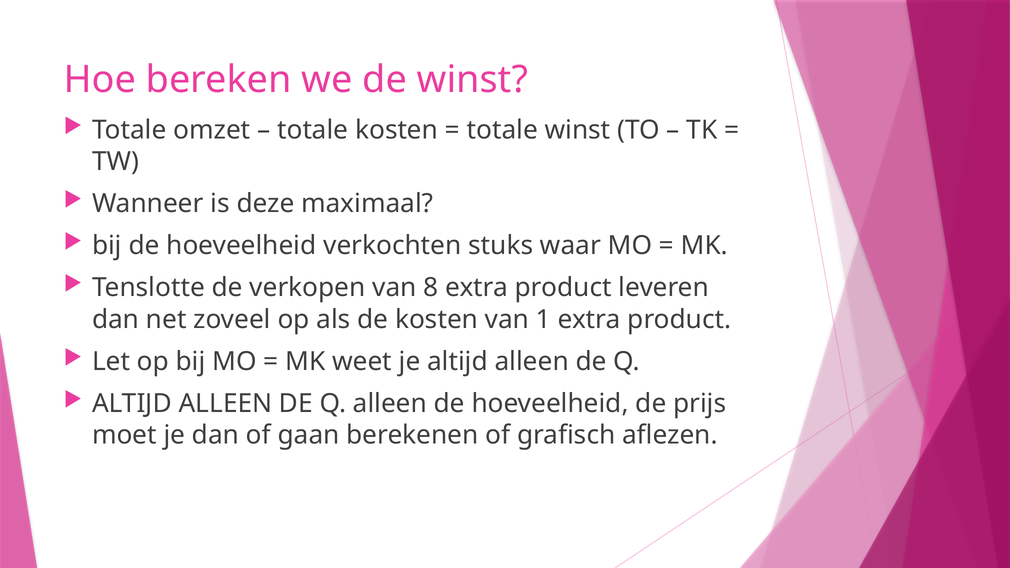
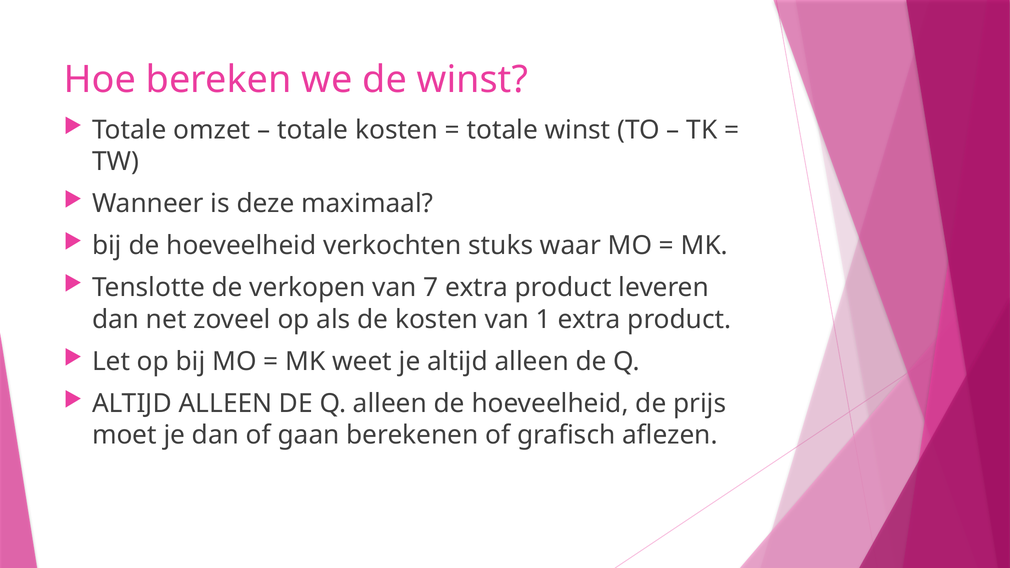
8: 8 -> 7
